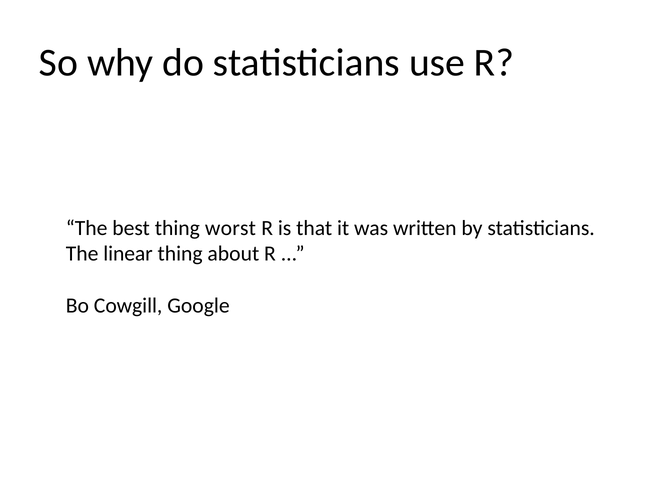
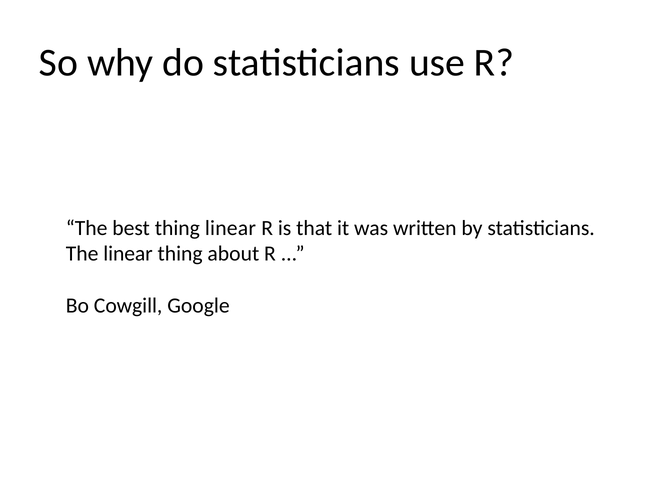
thing worst: worst -> linear
